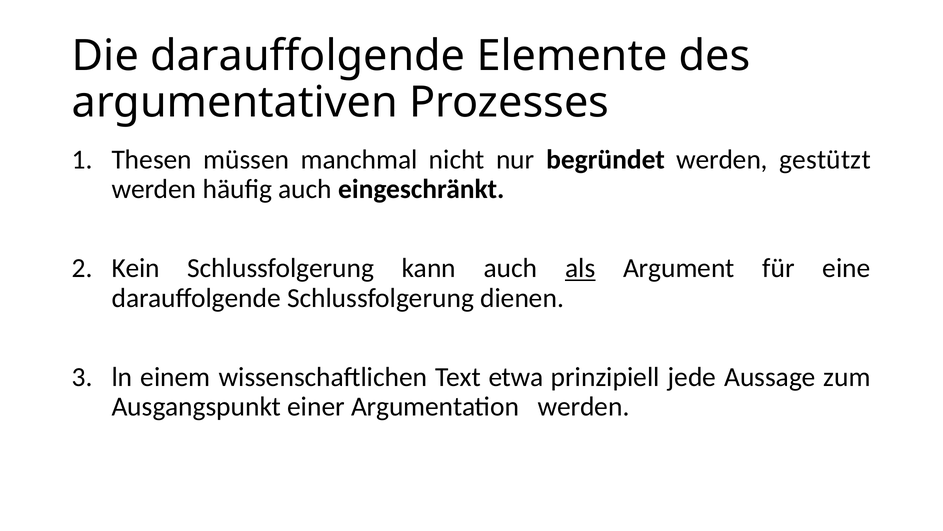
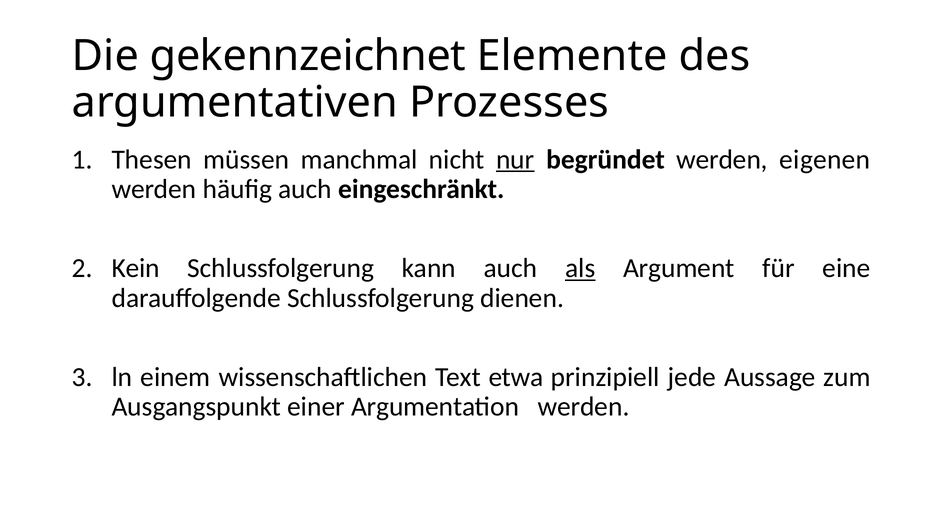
Die darauffolgende: darauffolgende -> gekennzeichnet
nur underline: none -> present
gestützt: gestützt -> eigenen
